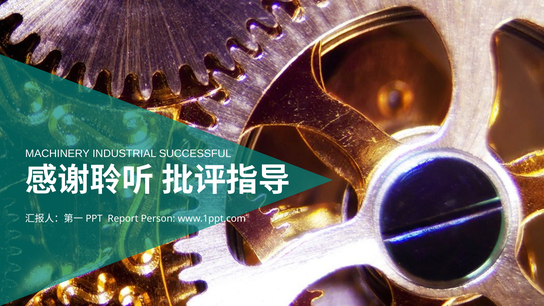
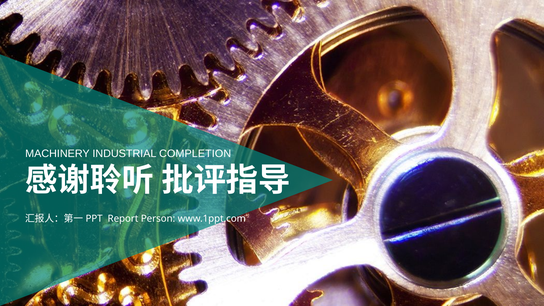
SUCCESSFUL: SUCCESSFUL -> COMPLETION
